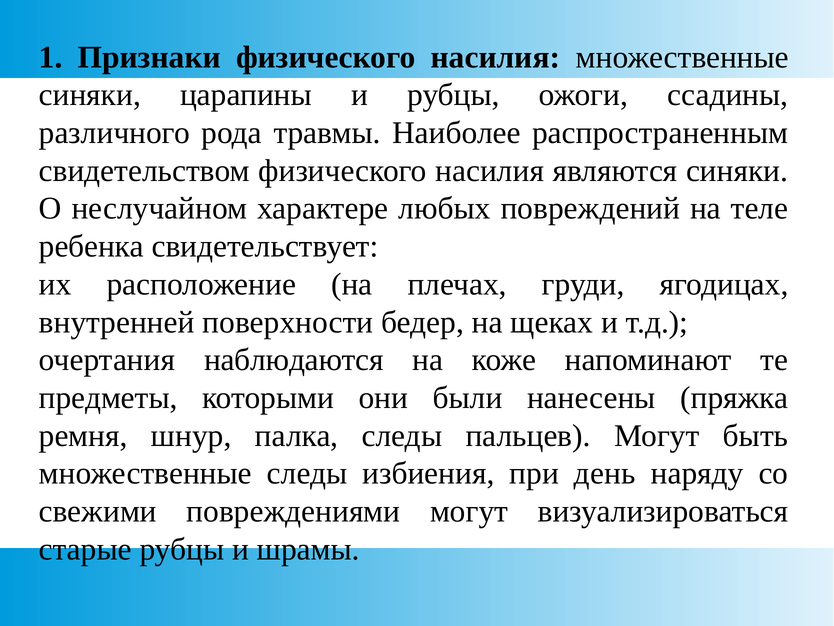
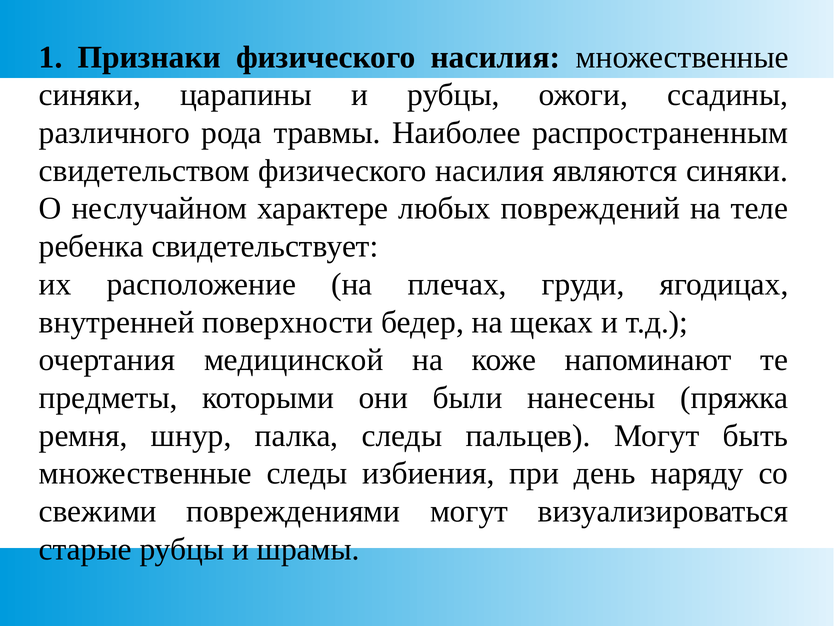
наблюдаются: наблюдаются -> медицинской
